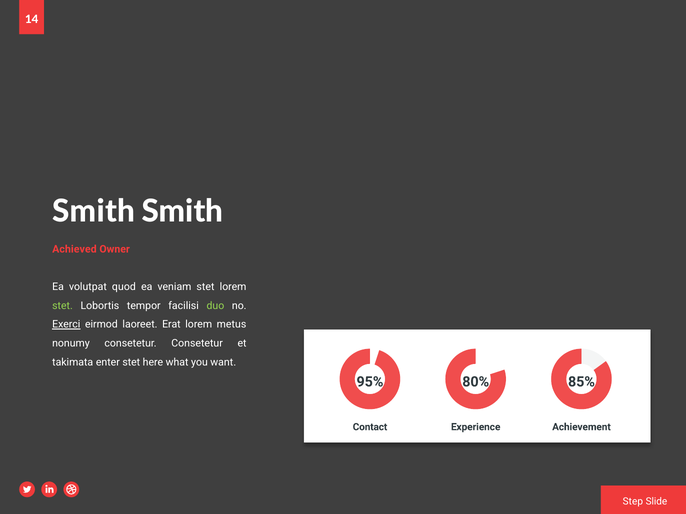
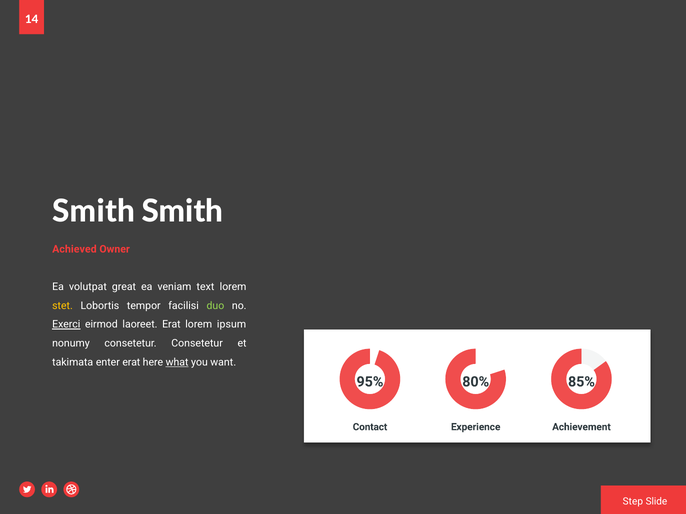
quod: quod -> great
veniam stet: stet -> text
stet at (62, 306) colour: light green -> yellow
metus: metus -> ipsum
enter stet: stet -> erat
what underline: none -> present
